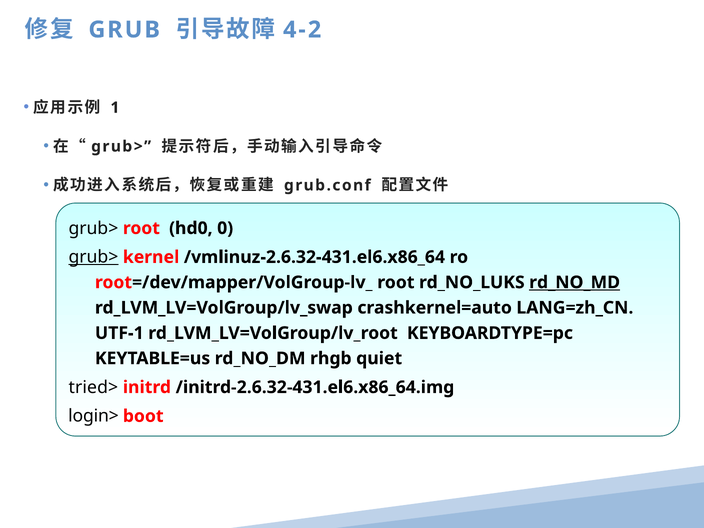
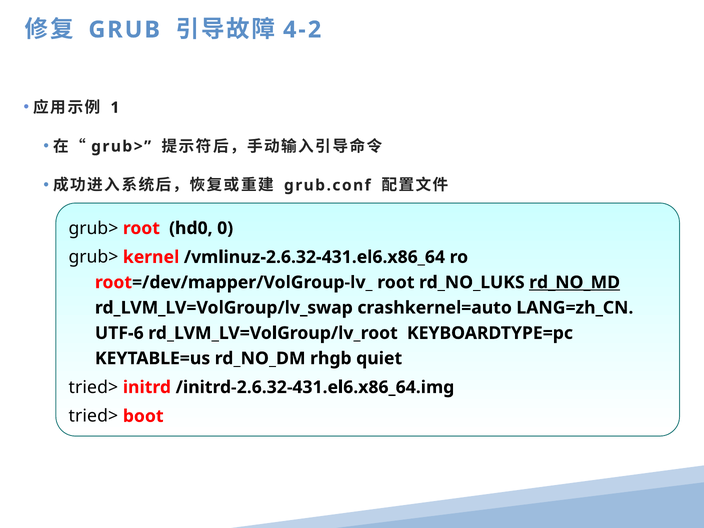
grub> at (93, 257) underline: present -> none
UTF-1: UTF-1 -> UTF-6
login> at (94, 416): login> -> tried>
